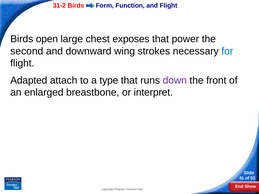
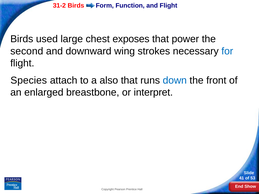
open: open -> used
Adapted: Adapted -> Species
type: type -> also
down colour: purple -> blue
